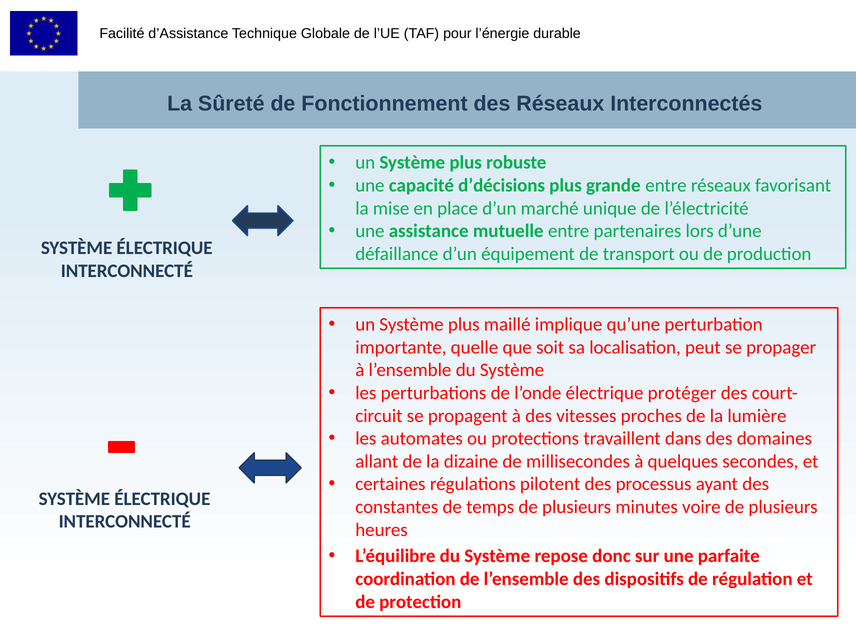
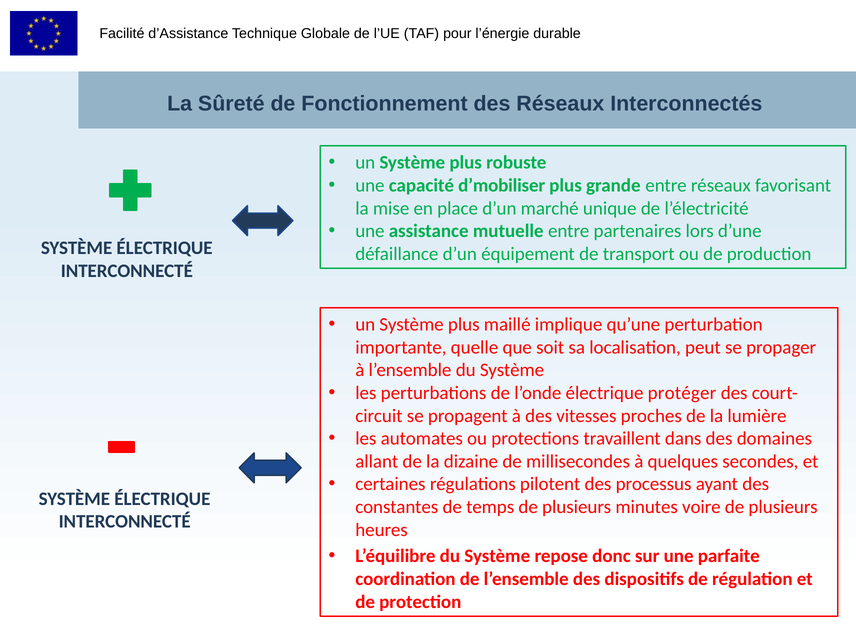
d’décisions: d’décisions -> d’mobiliser
